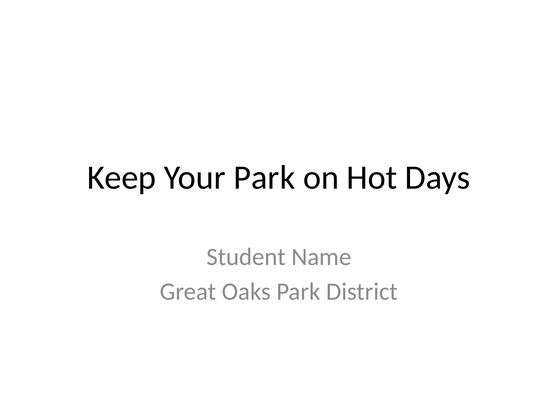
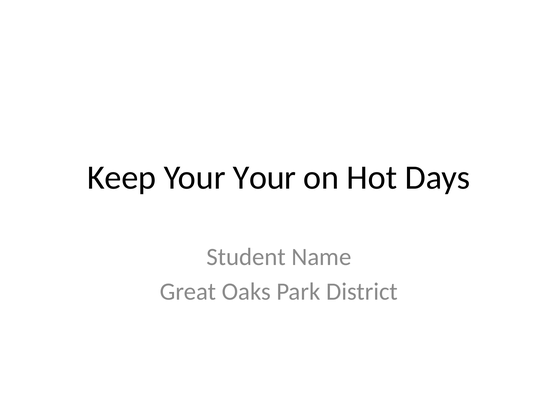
Your Park: Park -> Your
